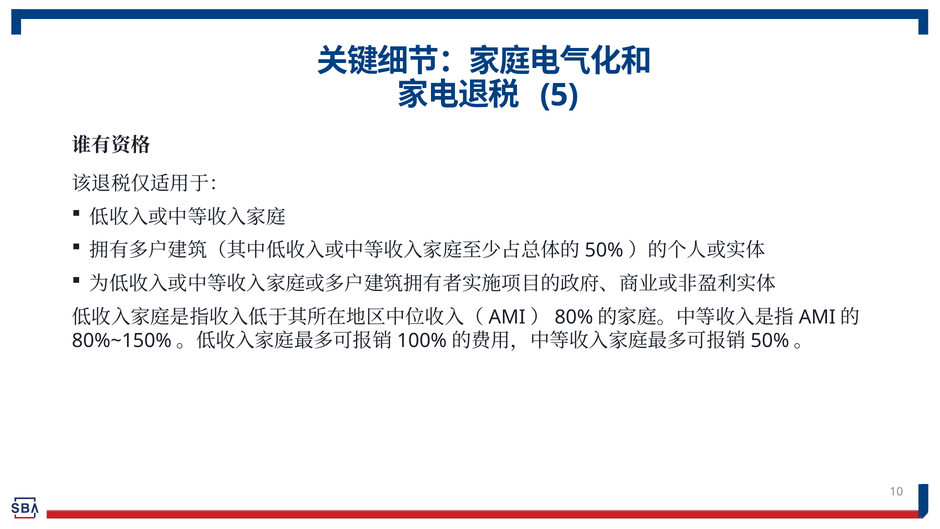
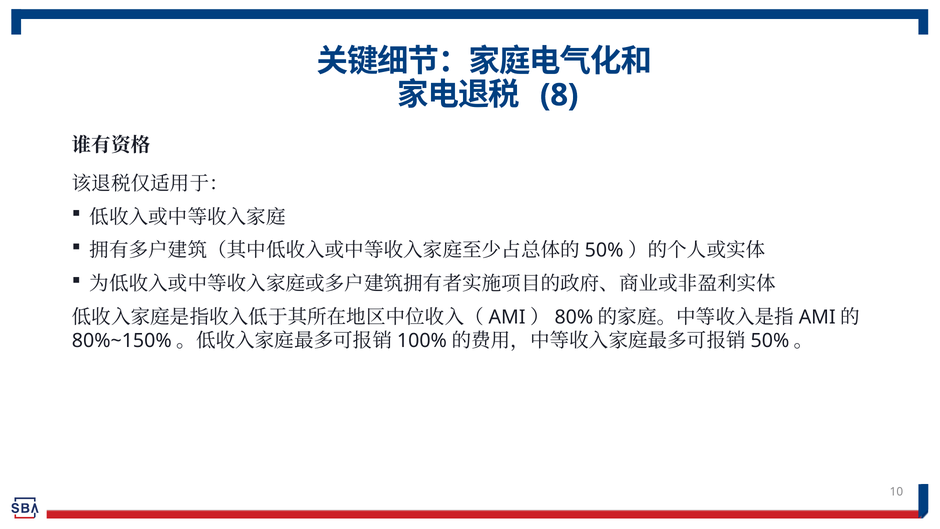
5: 5 -> 8
